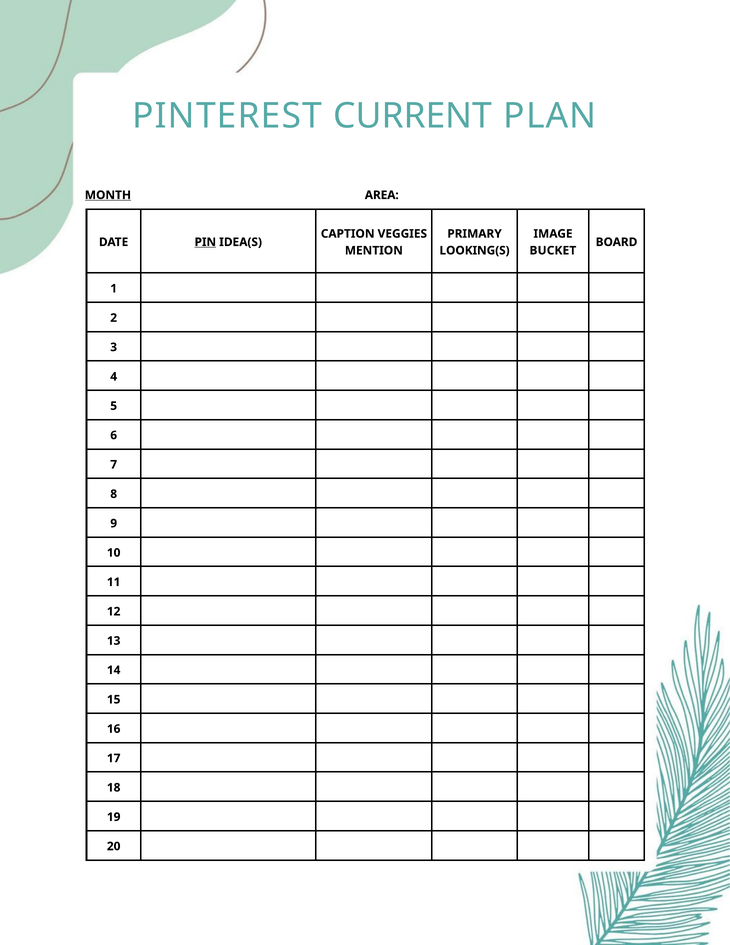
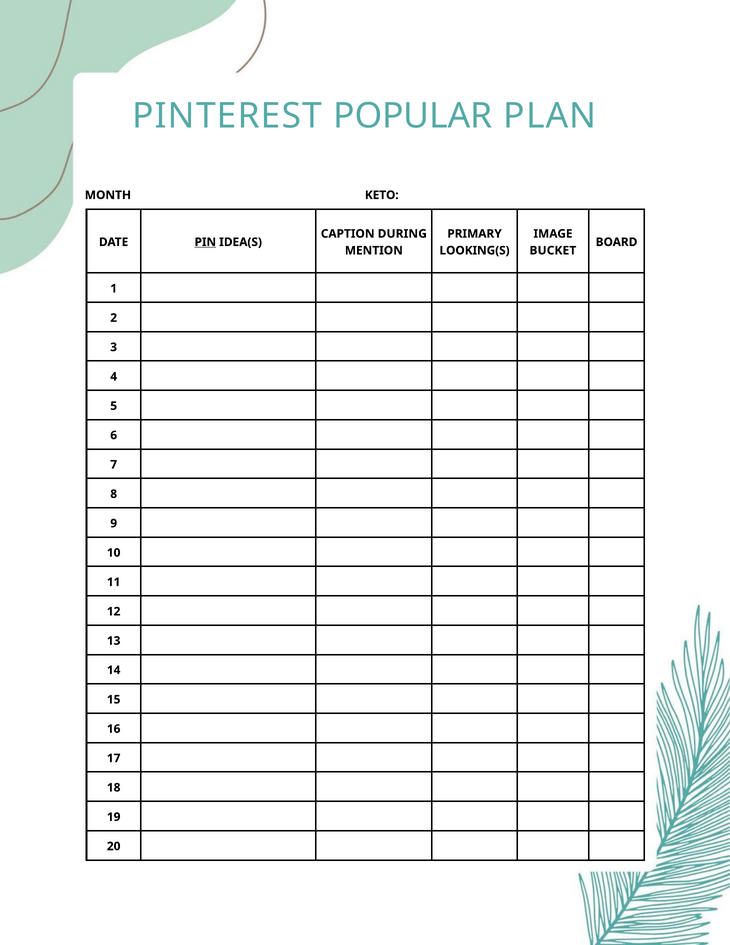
CURRENT: CURRENT -> POPULAR
MONTH underline: present -> none
AREA: AREA -> KETO
VEGGIES: VEGGIES -> DURING
